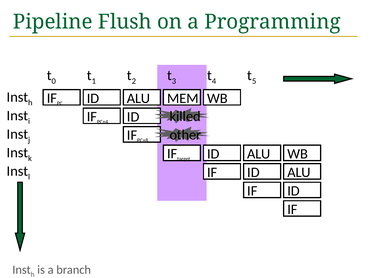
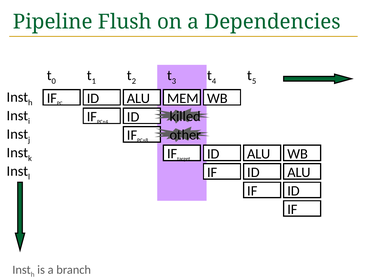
Programming: Programming -> Dependencies
